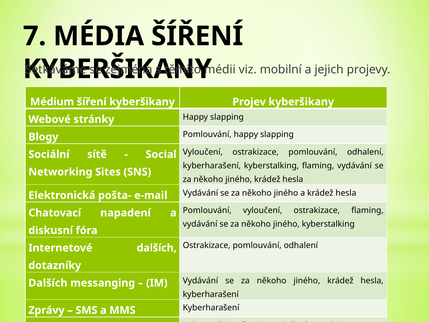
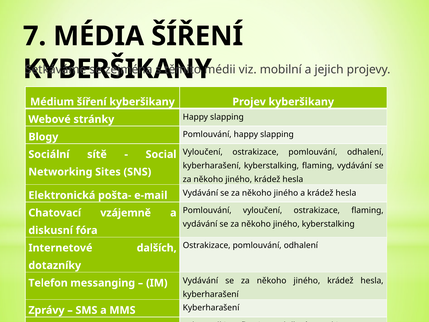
napadení: napadení -> vzájemně
Dalších at (48, 283): Dalších -> Telefon
